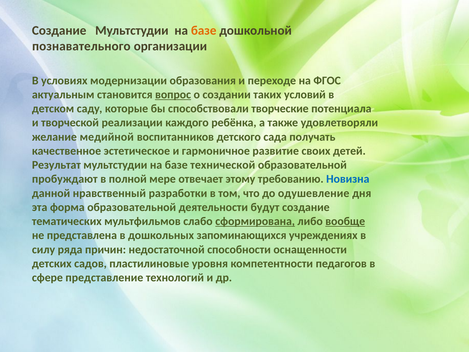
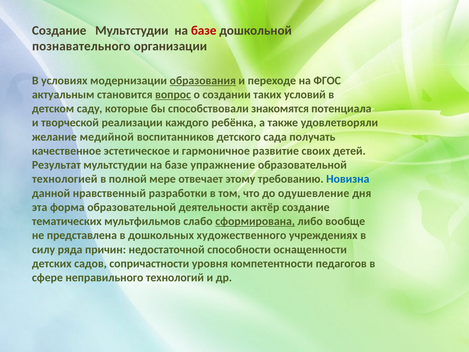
базе at (204, 31) colour: orange -> red
образования underline: none -> present
творческие: творческие -> знакомятся
технической: технической -> упражнение
пробуждают: пробуждают -> технологией
будут: будут -> актёр
вообще underline: present -> none
запоминающихся: запоминающихся -> художественного
пластилиновые: пластилиновые -> сопричастности
представление: представление -> неправильного
